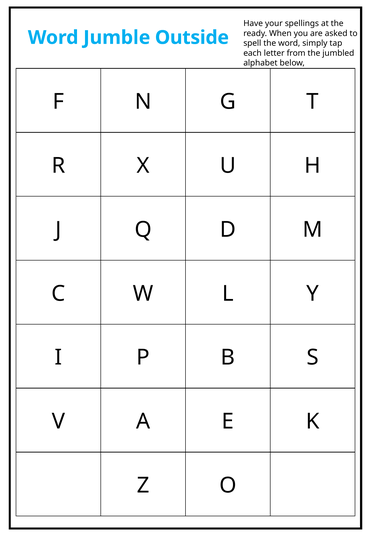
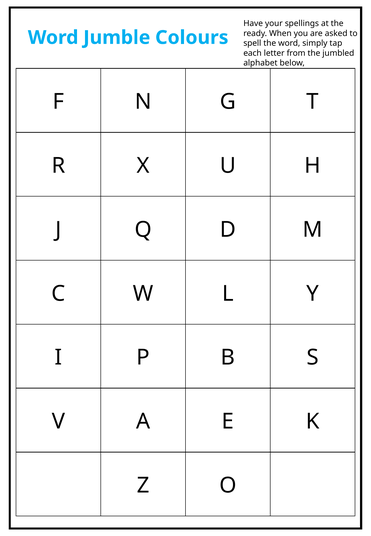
Outside: Outside -> Colours
